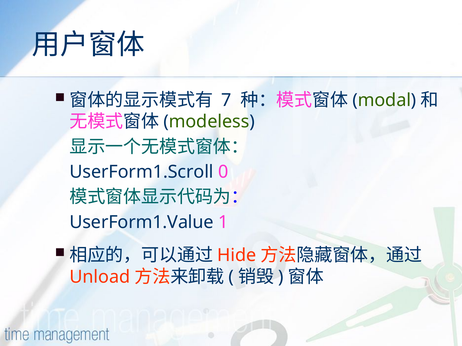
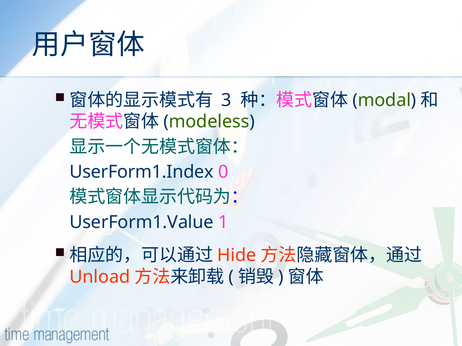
7: 7 -> 3
UserForm1.Scroll: UserForm1.Scroll -> UserForm1.Index
